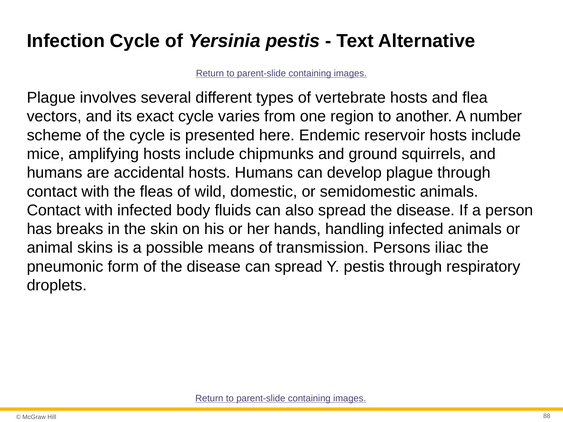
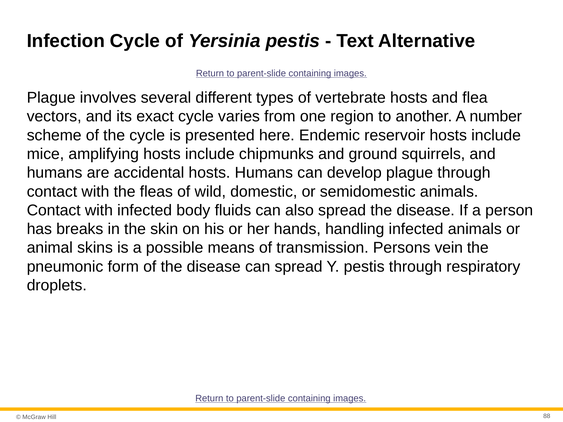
iliac: iliac -> vein
